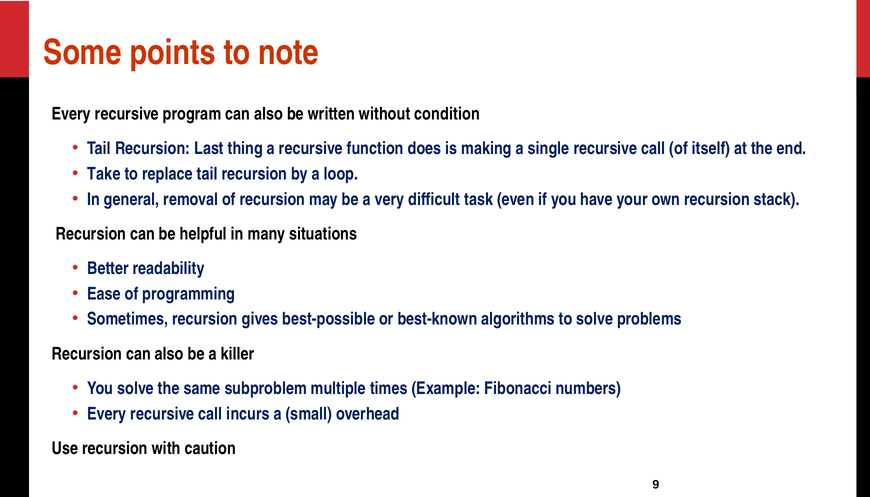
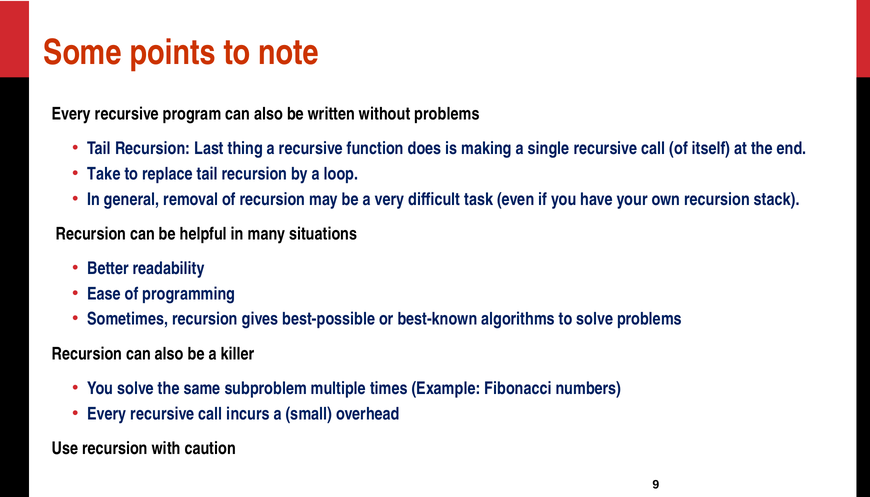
without condition: condition -> problems
